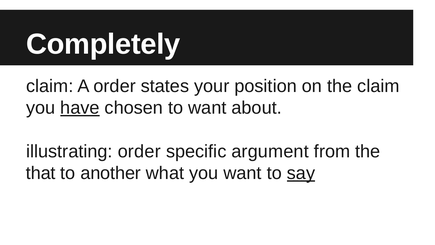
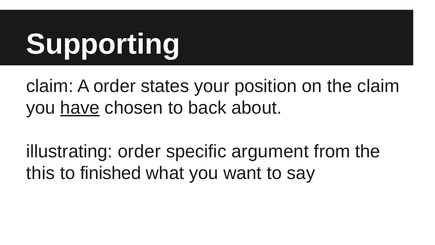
Completely: Completely -> Supporting
to want: want -> back
that: that -> this
another: another -> finished
say underline: present -> none
